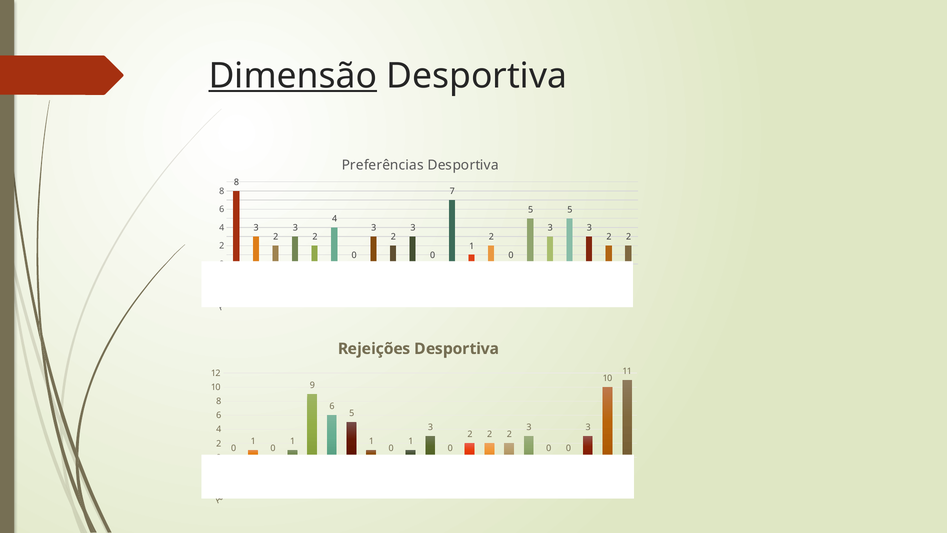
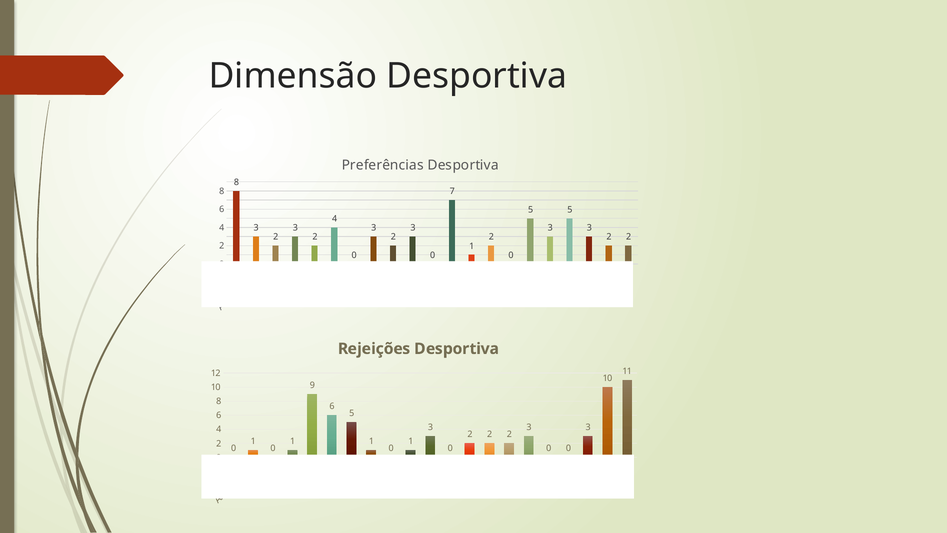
Dimensão underline: present -> none
